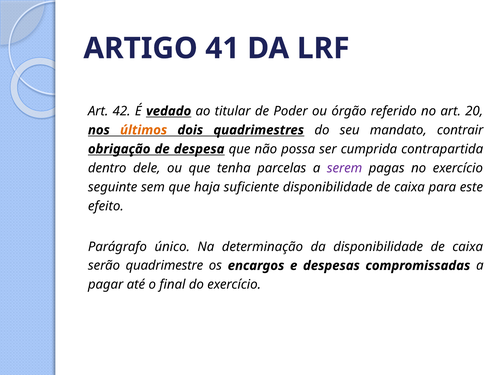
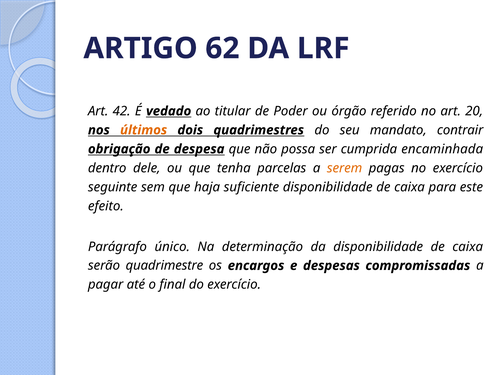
41: 41 -> 62
contrapartida: contrapartida -> encaminhada
serem colour: purple -> orange
